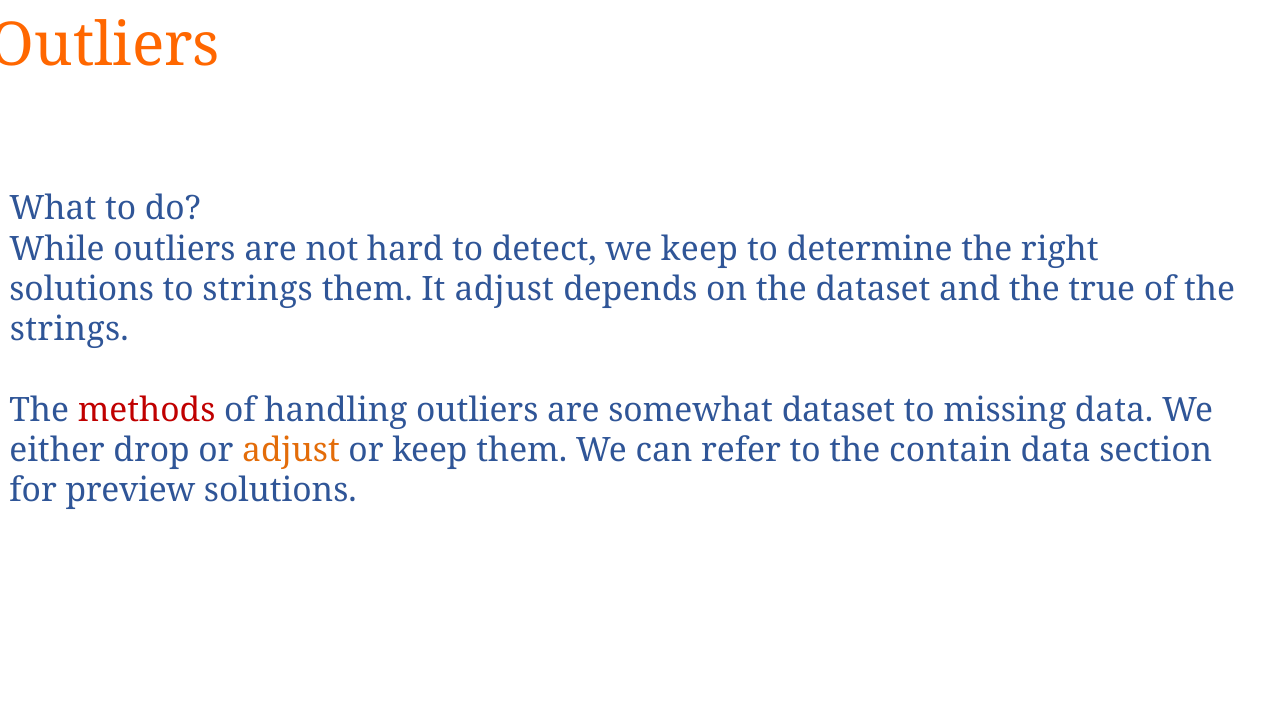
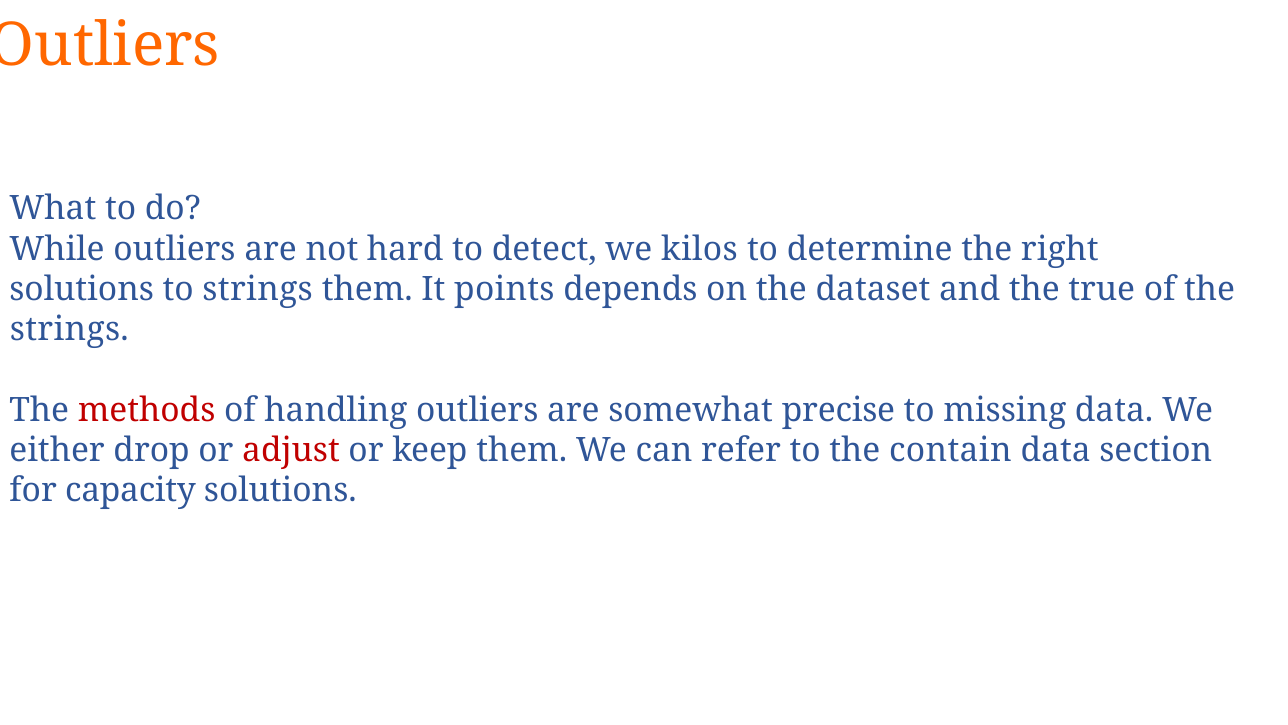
we keep: keep -> kilos
It adjust: adjust -> points
somewhat dataset: dataset -> precise
adjust at (291, 450) colour: orange -> red
preview: preview -> capacity
